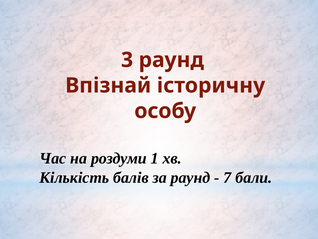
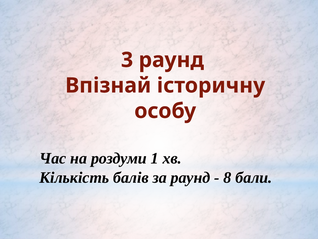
7: 7 -> 8
